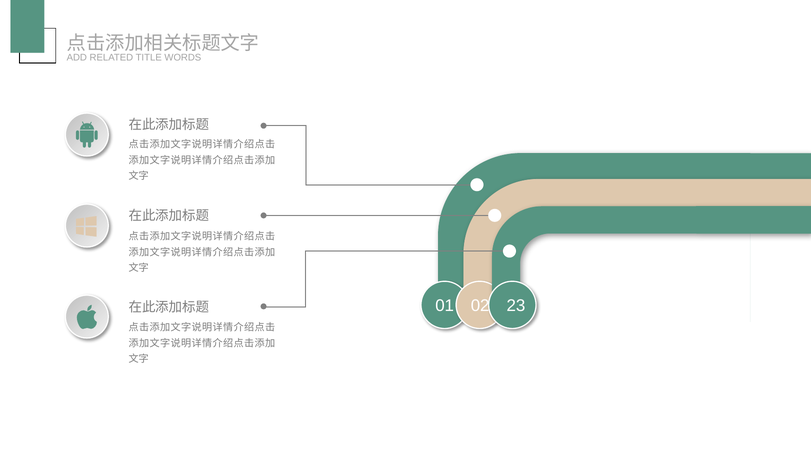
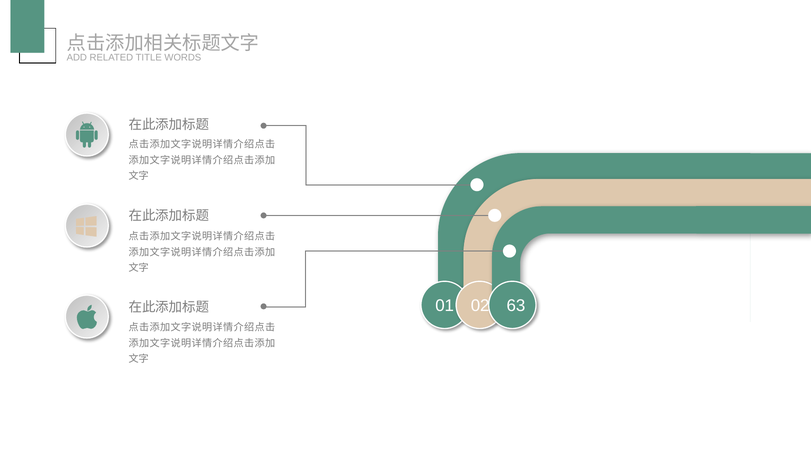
23: 23 -> 63
